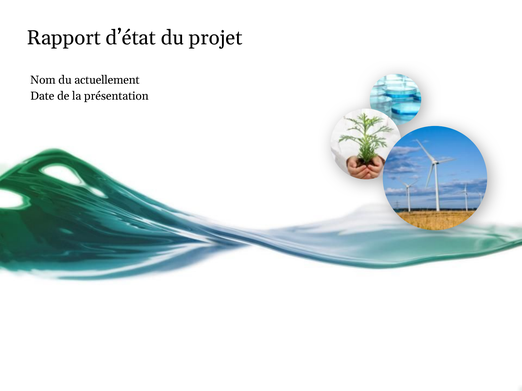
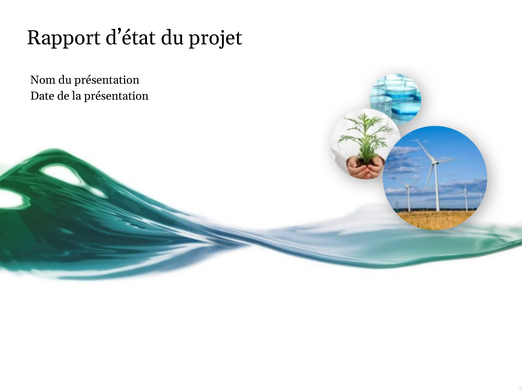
du actuellement: actuellement -> présentation
